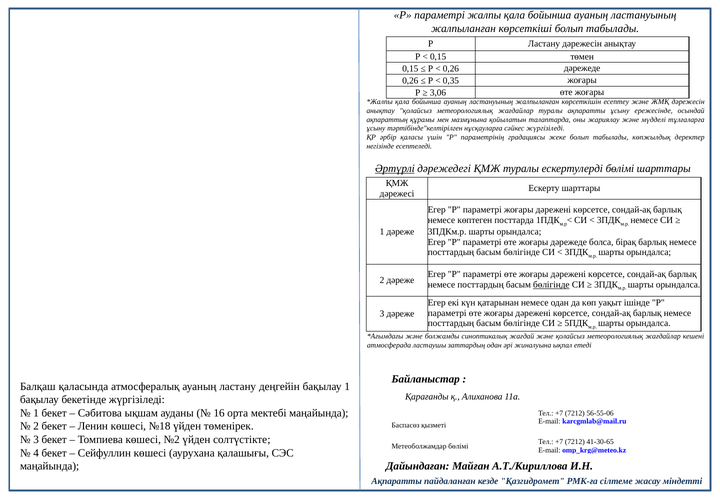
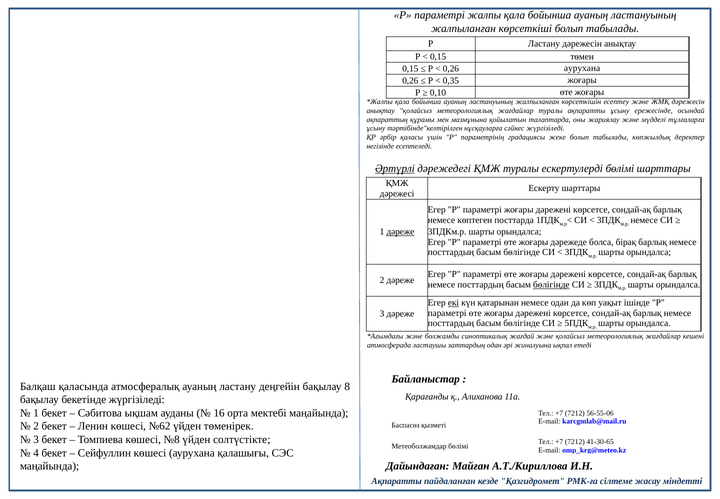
0,26 дәрежеде: дәрежеде -> аурухана
3,06: 3,06 -> 0,10
дәреже at (400, 232) underline: none -> present
екі underline: none -> present
бақылау 1: 1 -> 8
№18: №18 -> №62
№2: №2 -> №8
